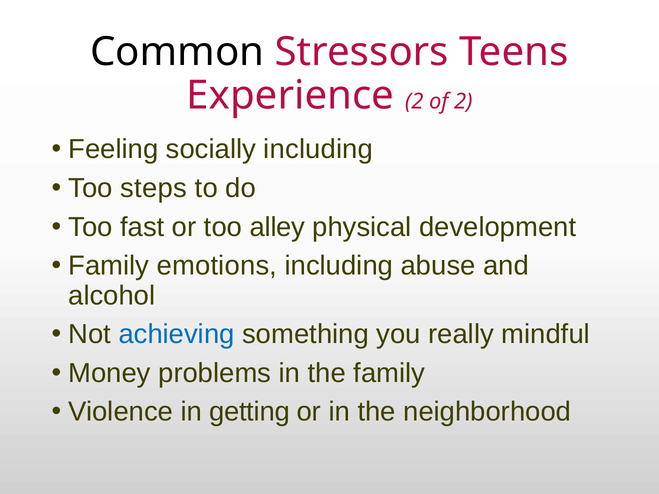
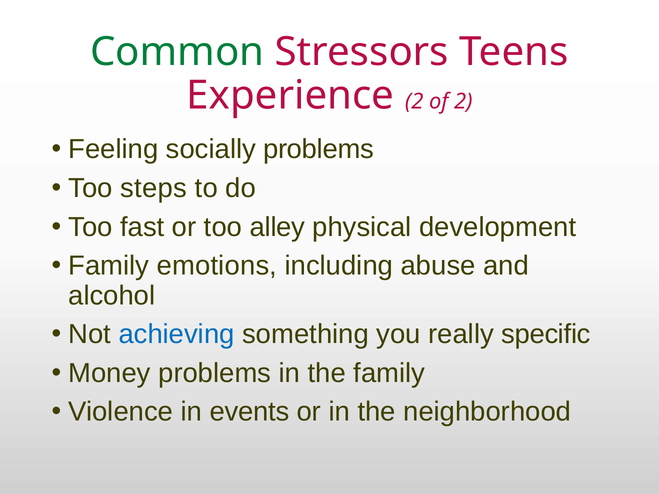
Common colour: black -> green
socially including: including -> problems
mindful: mindful -> specific
getting: getting -> events
